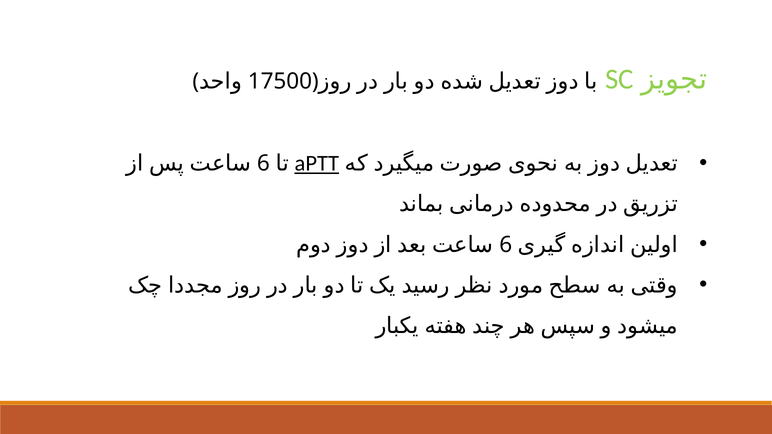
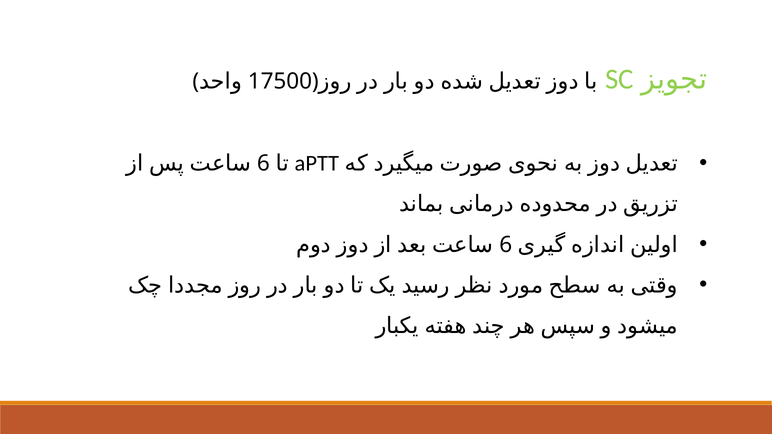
aPTT underline: present -> none
